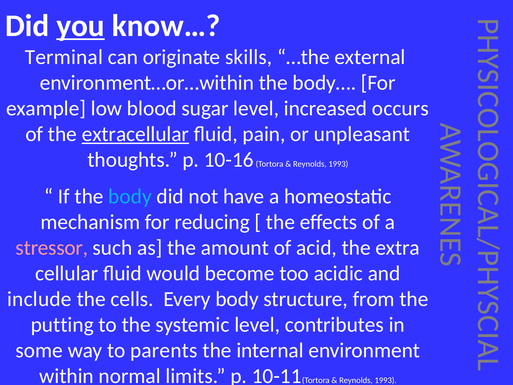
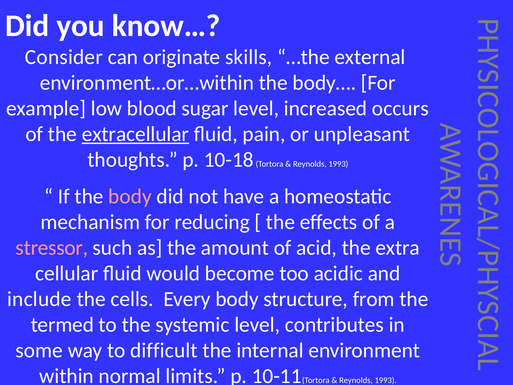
you underline: present -> none
Terminal: Terminal -> Consider
10-16: 10-16 -> 10-18
body at (130, 196) colour: light blue -> pink
putting: putting -> termed
parents: parents -> difficult
